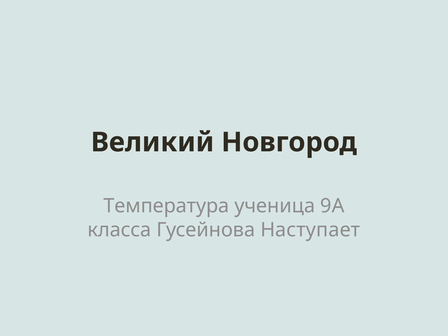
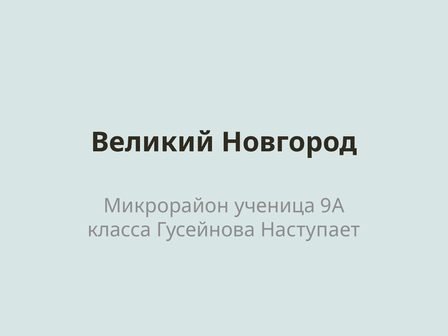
Температура: Температура -> Микрорайон
